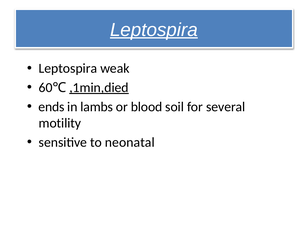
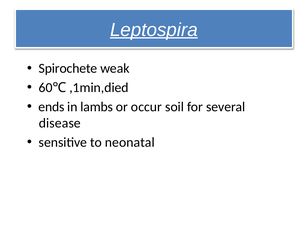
Leptospira at (68, 68): Leptospira -> Spirochete
,1min,died underline: present -> none
blood: blood -> occur
motility: motility -> disease
